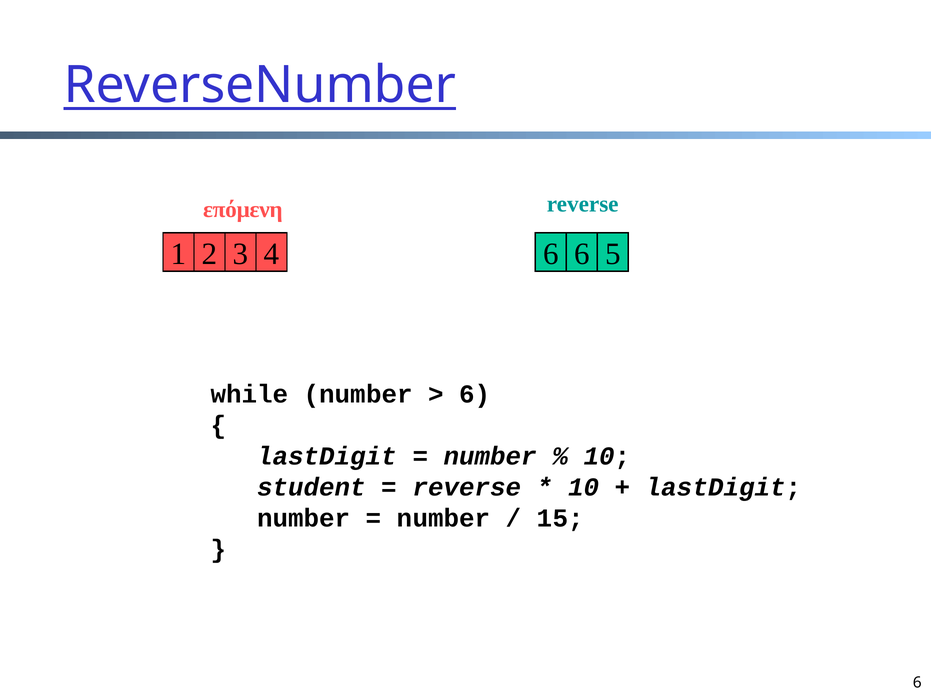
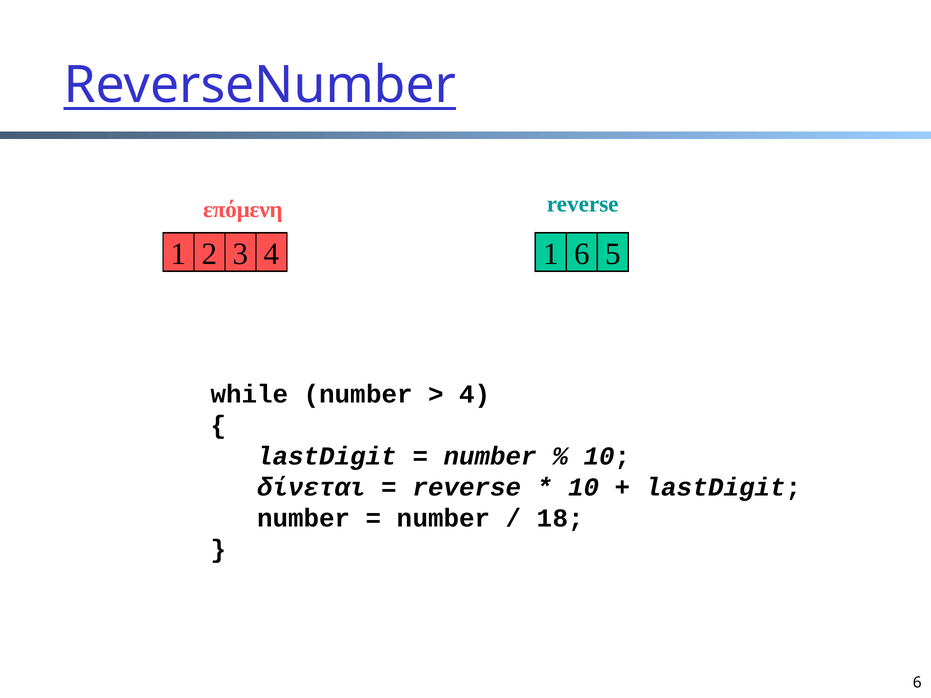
3 6: 6 -> 1
6 at (475, 394): 6 -> 4
student: student -> δίνεται
15: 15 -> 18
